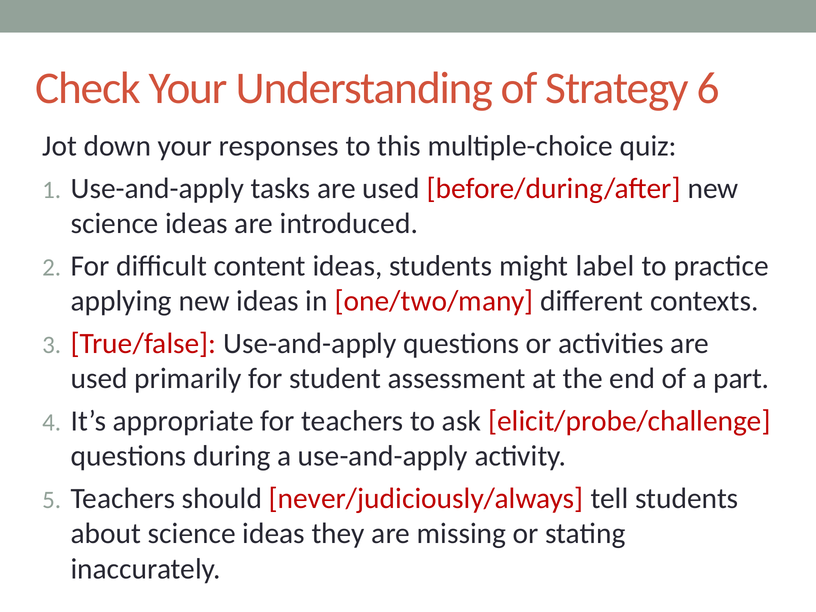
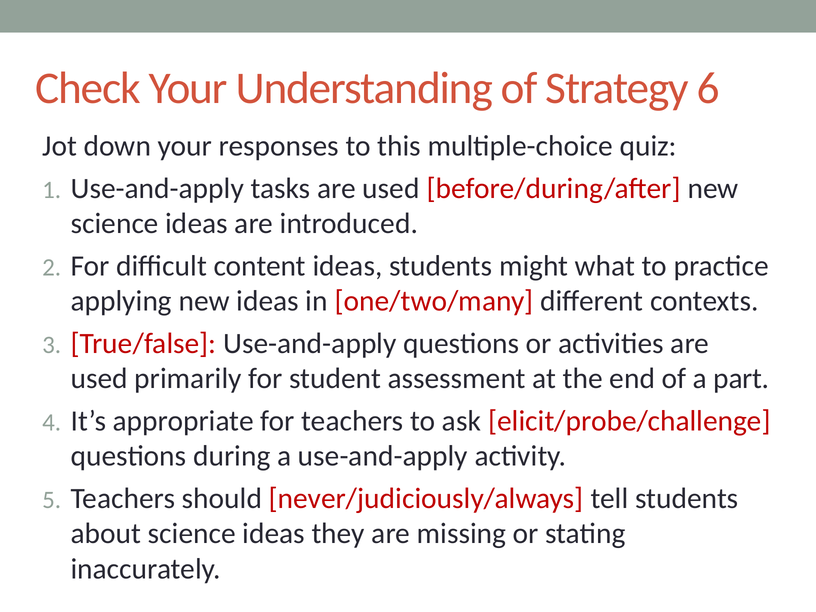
label: label -> what
